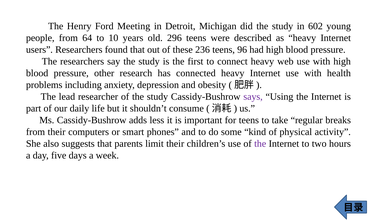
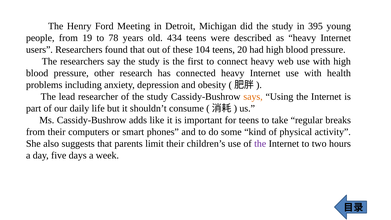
602: 602 -> 395
64: 64 -> 19
10: 10 -> 78
296: 296 -> 434
236: 236 -> 104
96: 96 -> 20
says colour: purple -> orange
less: less -> like
